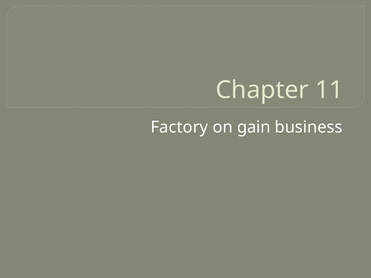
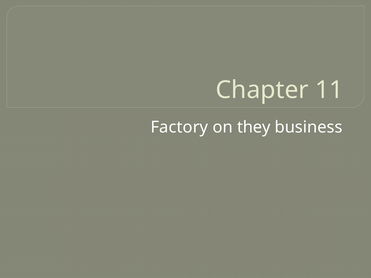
gain: gain -> they
